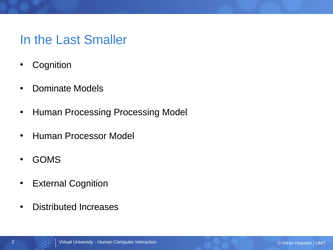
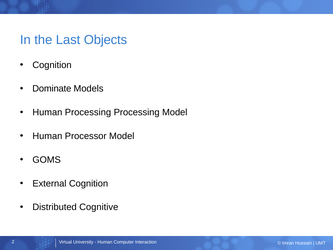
Smaller: Smaller -> Objects
Increases: Increases -> Cognitive
